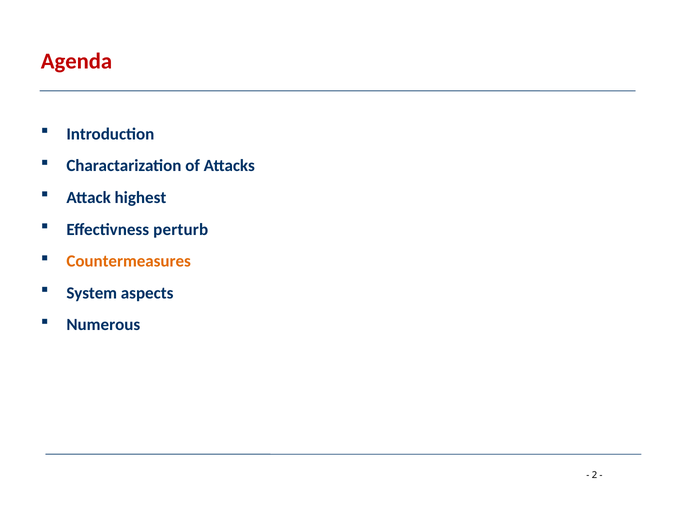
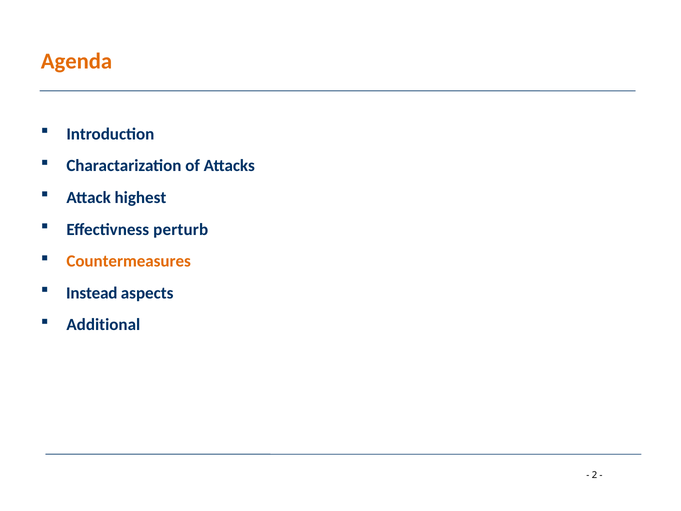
Agenda colour: red -> orange
System: System -> Instead
Numerous: Numerous -> Additional
